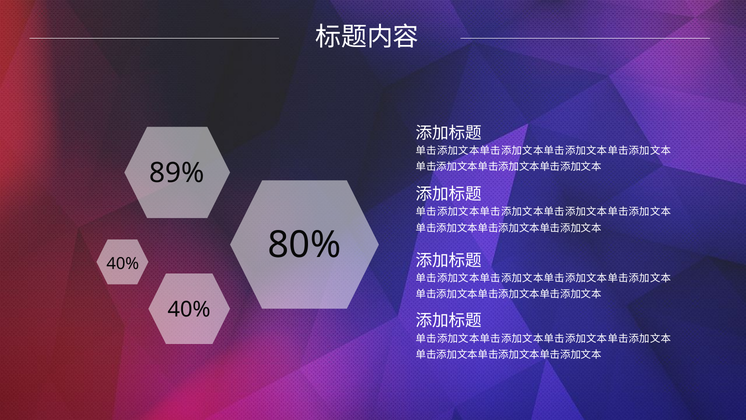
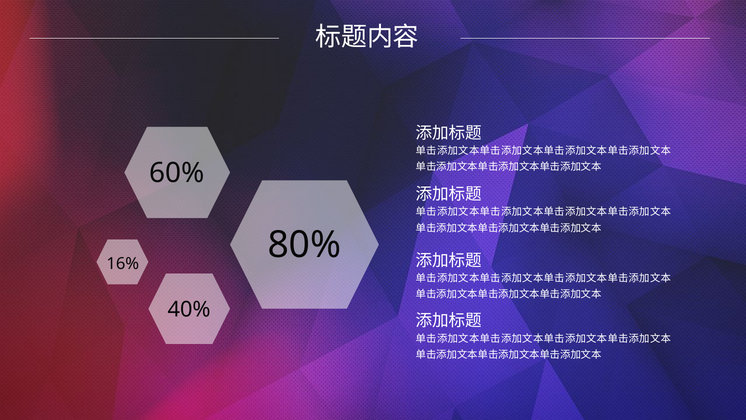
89%: 89% -> 60%
40% at (123, 264): 40% -> 16%
